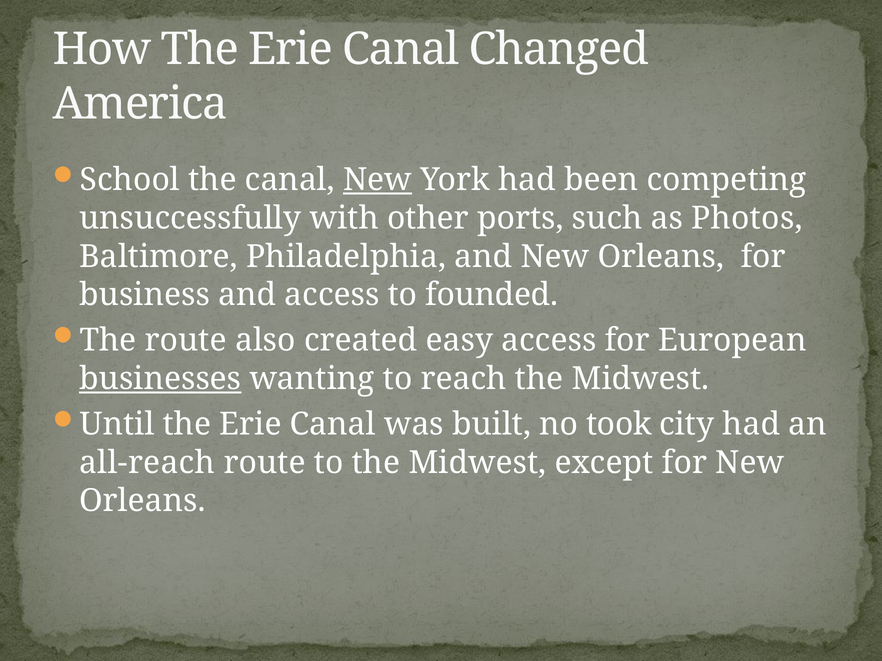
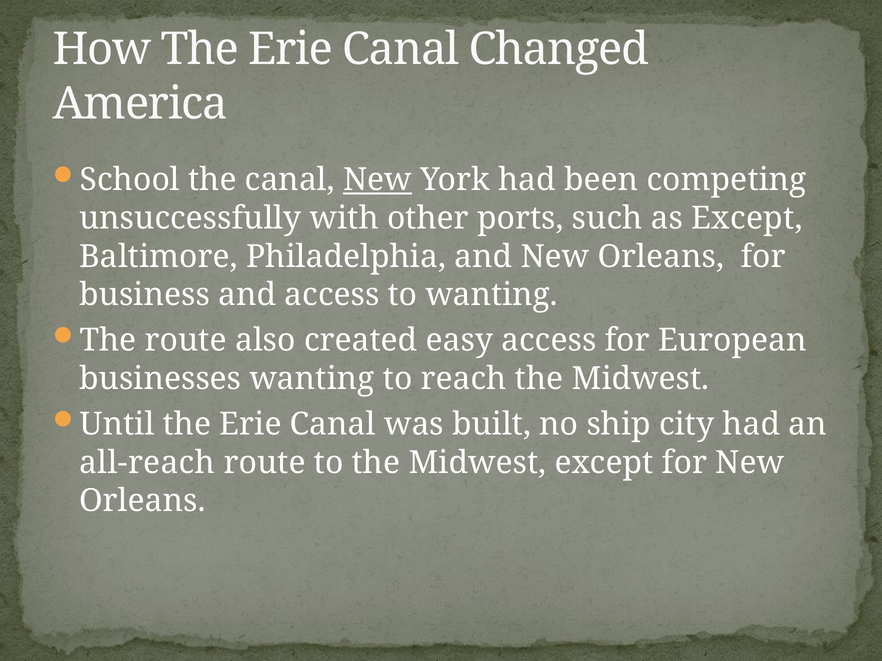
as Photos: Photos -> Except
to founded: founded -> wanting
businesses underline: present -> none
took: took -> ship
